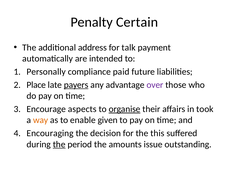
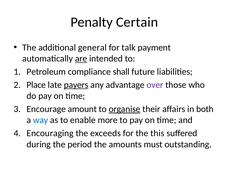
address: address -> general
are underline: none -> present
Personally: Personally -> Petroleum
paid: paid -> shall
aspects: aspects -> amount
took: took -> both
way colour: orange -> blue
given: given -> more
decision: decision -> exceeds
the at (59, 144) underline: present -> none
issue: issue -> must
